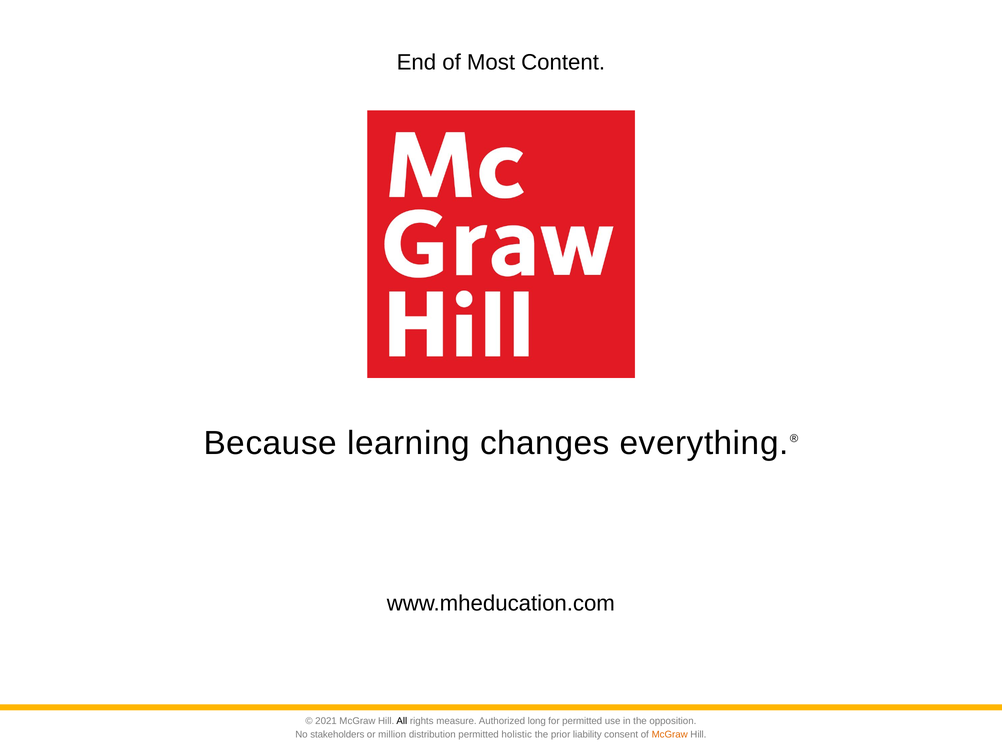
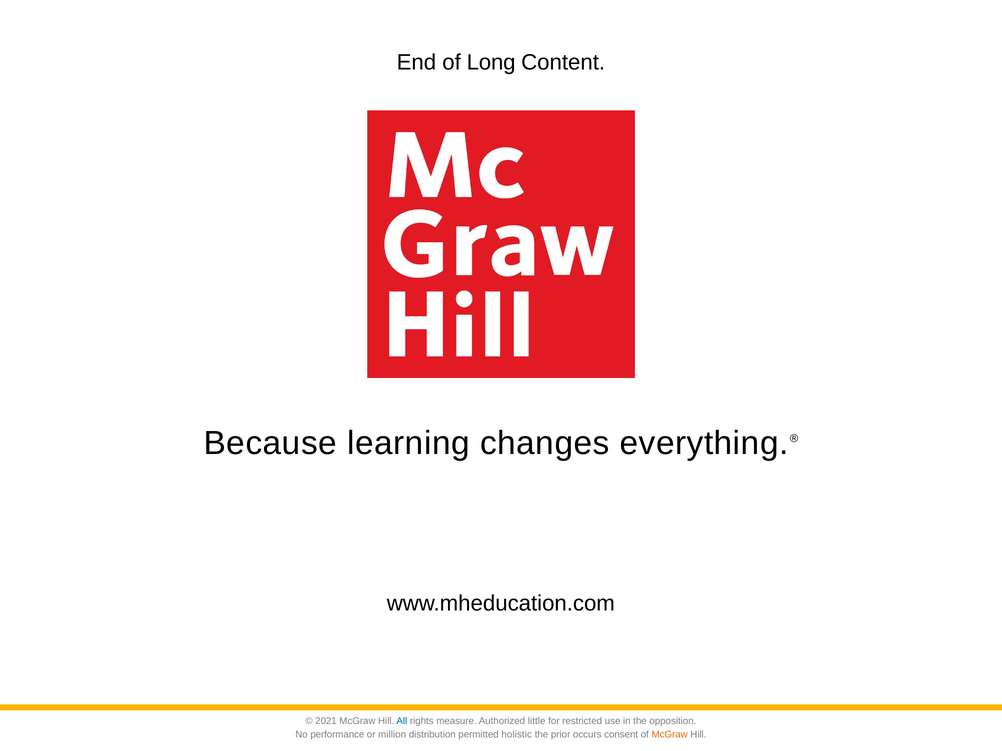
Most: Most -> Long
All colour: black -> blue
long: long -> little
for permitted: permitted -> restricted
stakeholders: stakeholders -> performance
liability: liability -> occurs
